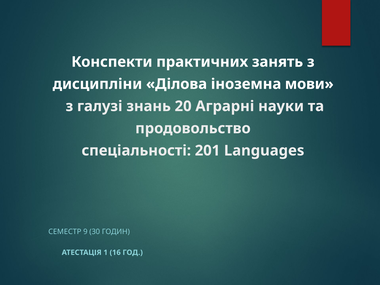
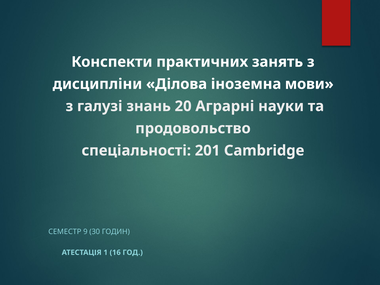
Languages: Languages -> Cambridge
